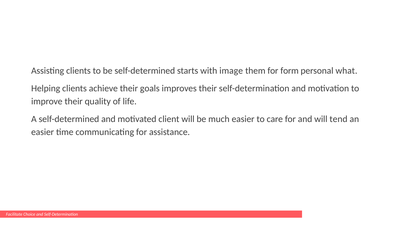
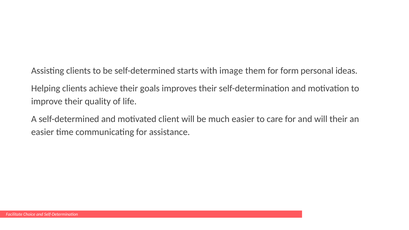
what: what -> ideas
will tend: tend -> their
